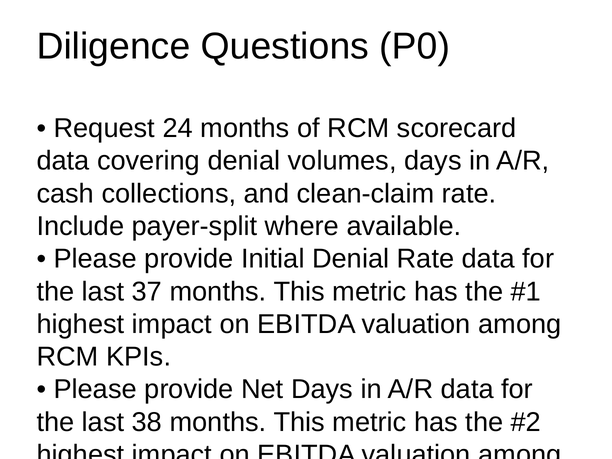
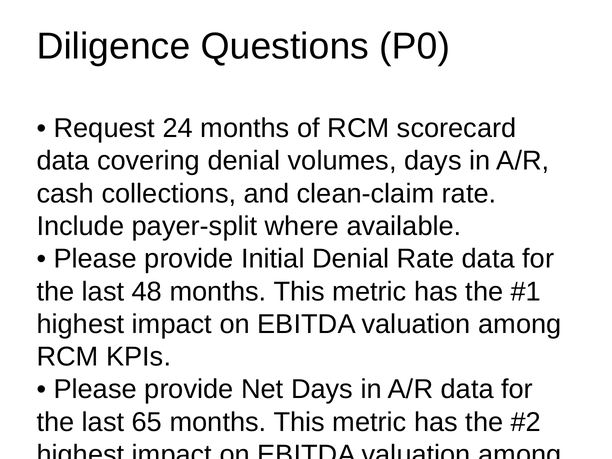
37: 37 -> 48
38: 38 -> 65
